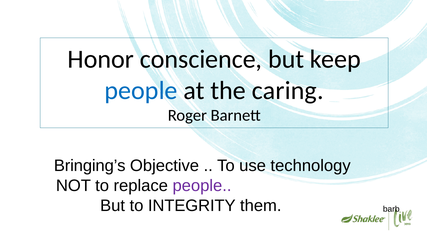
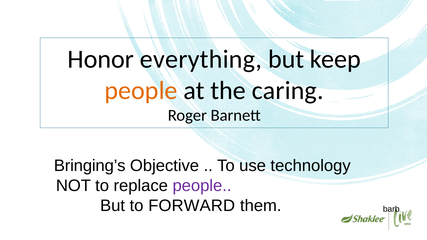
conscience: conscience -> everything
people at (141, 91) colour: blue -> orange
INTEGRITY: INTEGRITY -> FORWARD
